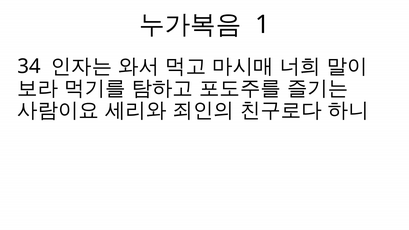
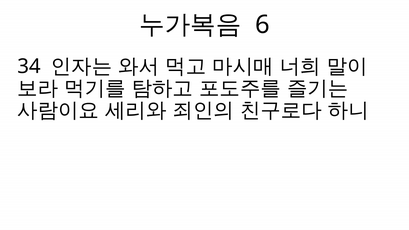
1: 1 -> 6
